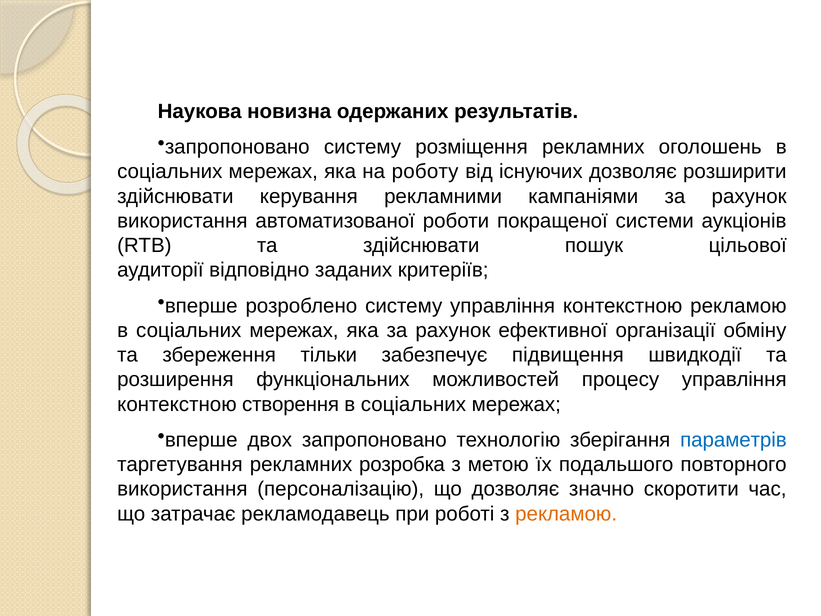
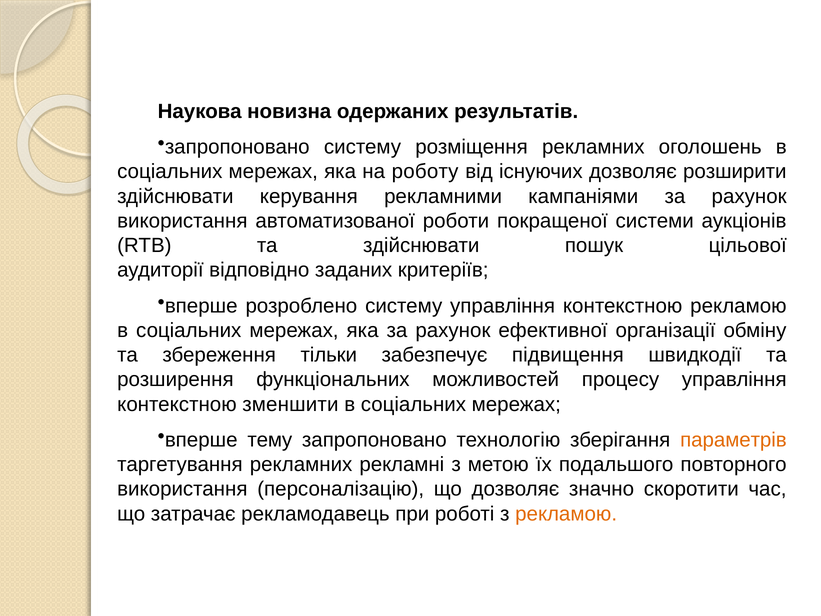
створення: створення -> зменшити
двох: двох -> тему
параметрів colour: blue -> orange
розробка: розробка -> рекламні
